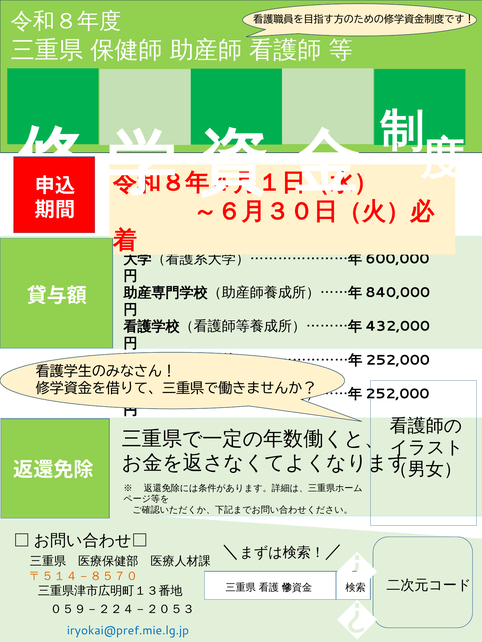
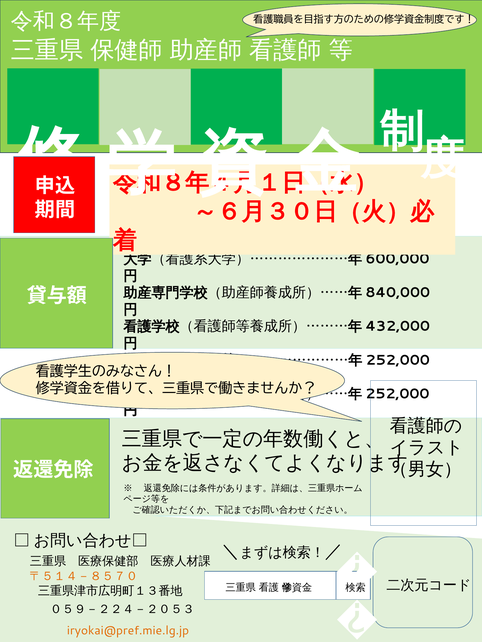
iryokai@pref.mie.lg.jp colour: blue -> orange
